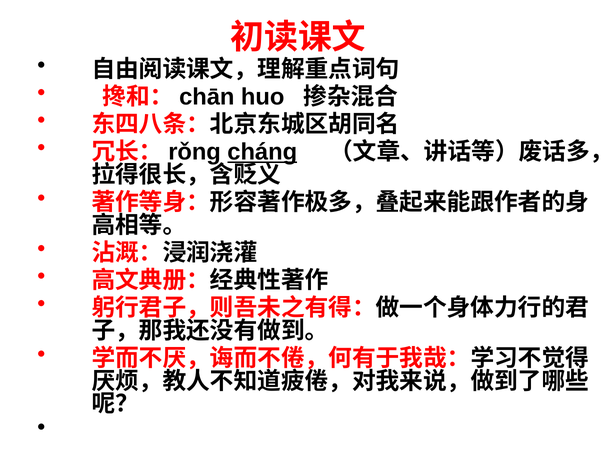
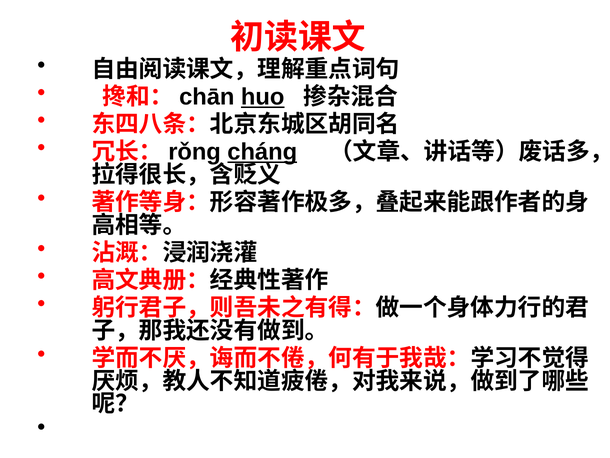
huo underline: none -> present
